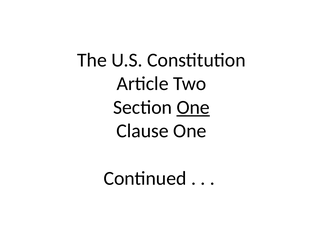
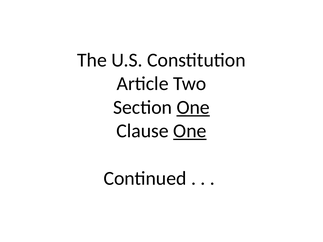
One at (190, 131) underline: none -> present
